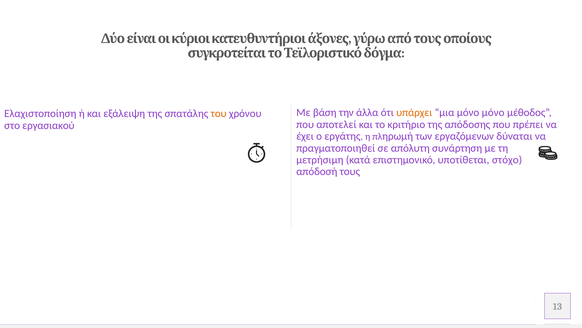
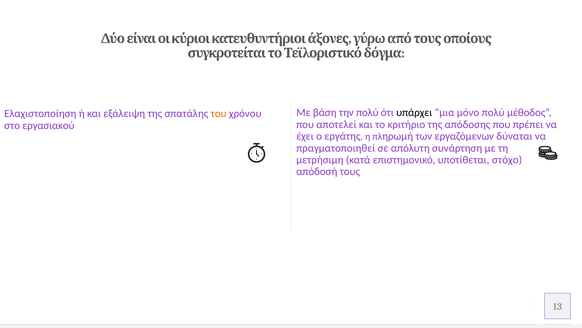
την άλλα: άλλα -> πολύ
υπάρχει colour: orange -> black
μόνο μόνο: μόνο -> πολύ
